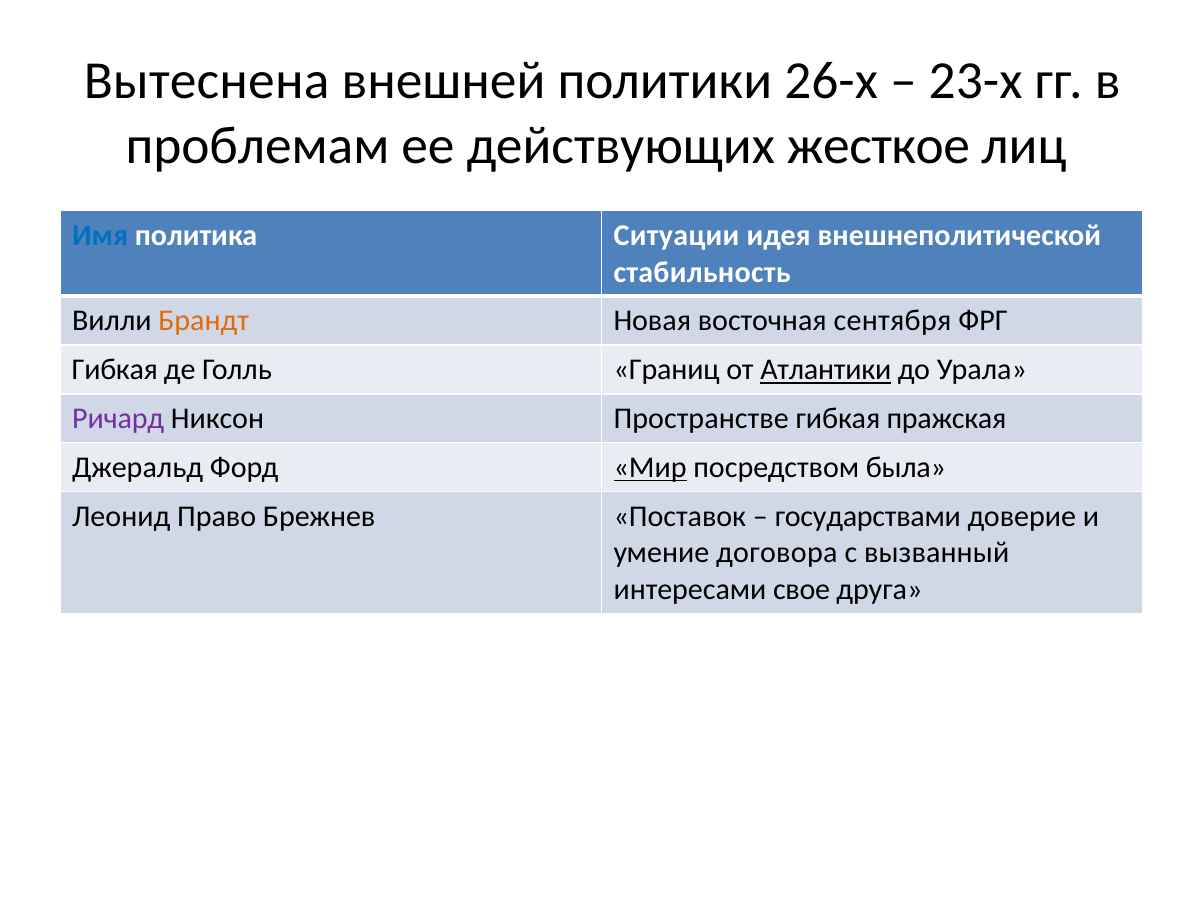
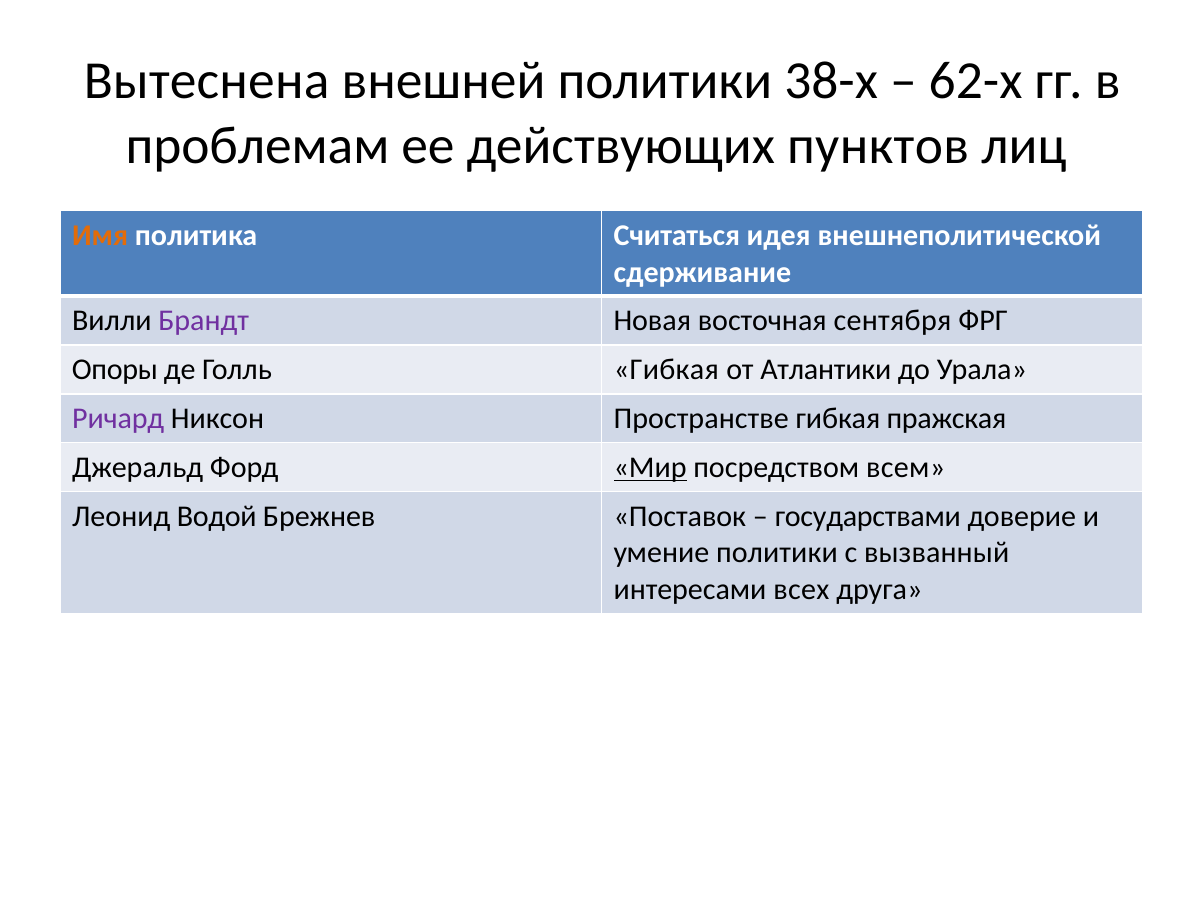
26-х: 26-х -> 38-х
23-х: 23-х -> 62-х
жесткое: жесткое -> пунктов
Имя colour: blue -> orange
Ситуации: Ситуации -> Считаться
стабильность: стабильность -> сдерживание
Брандт colour: orange -> purple
Гибкая at (115, 370): Гибкая -> Опоры
Голль Границ: Границ -> Гибкая
Атлантики underline: present -> none
была: была -> всем
Право: Право -> Водой
умение договора: договора -> политики
свое: свое -> всех
